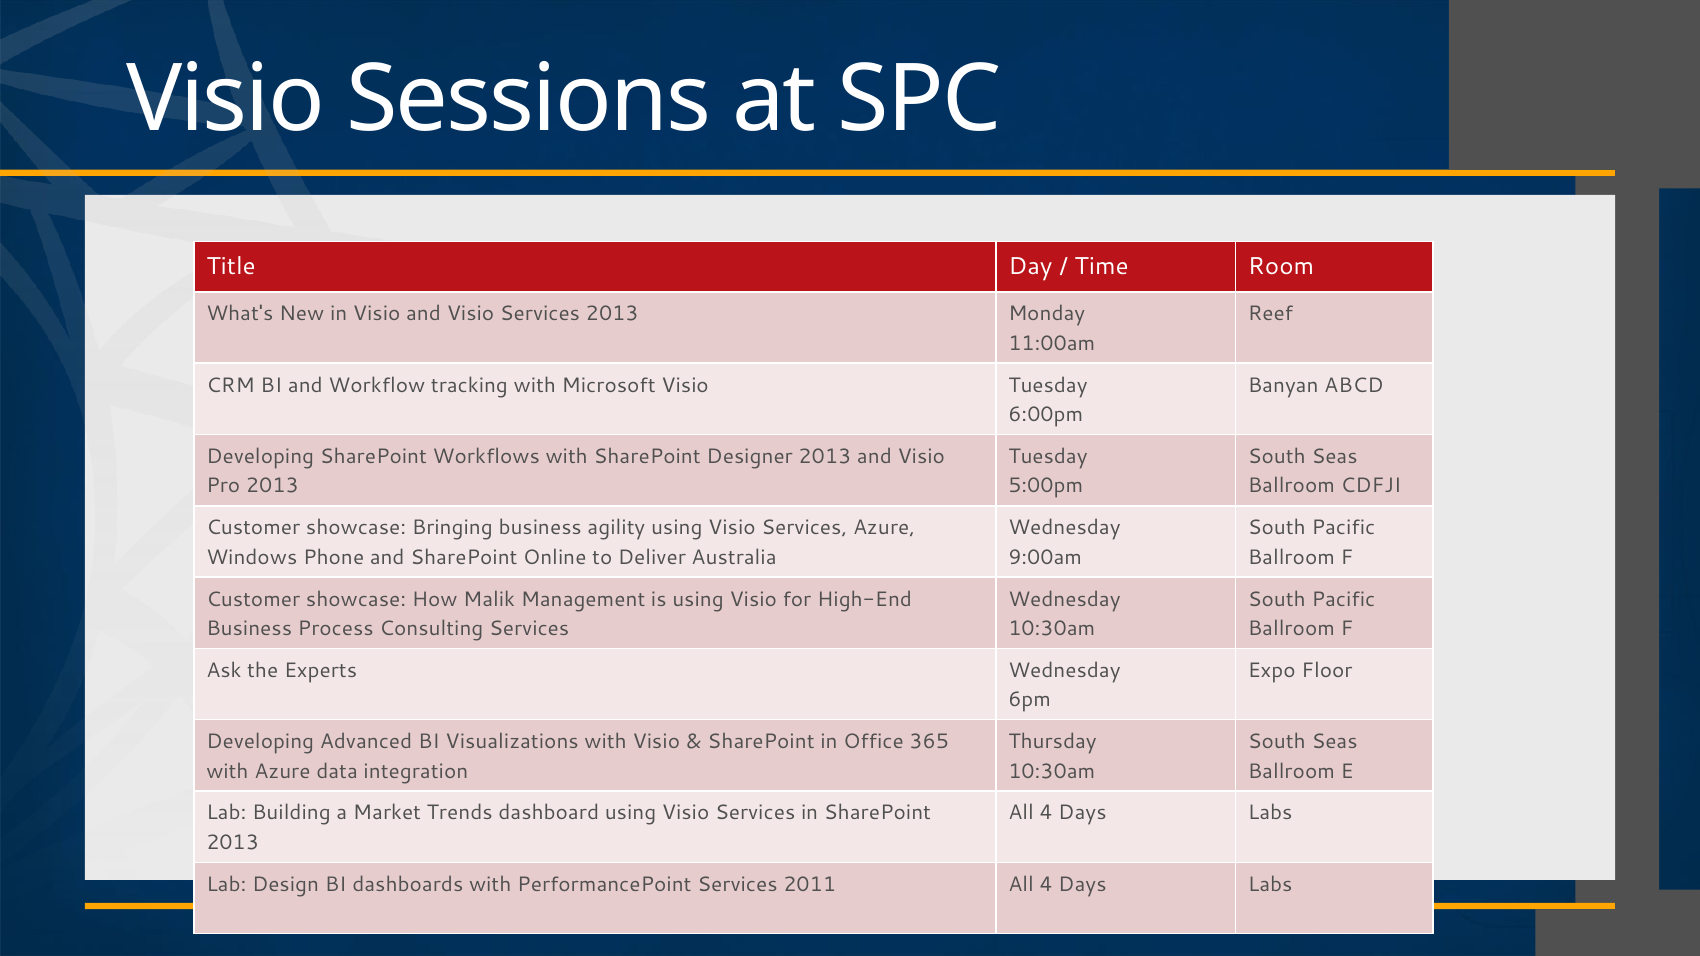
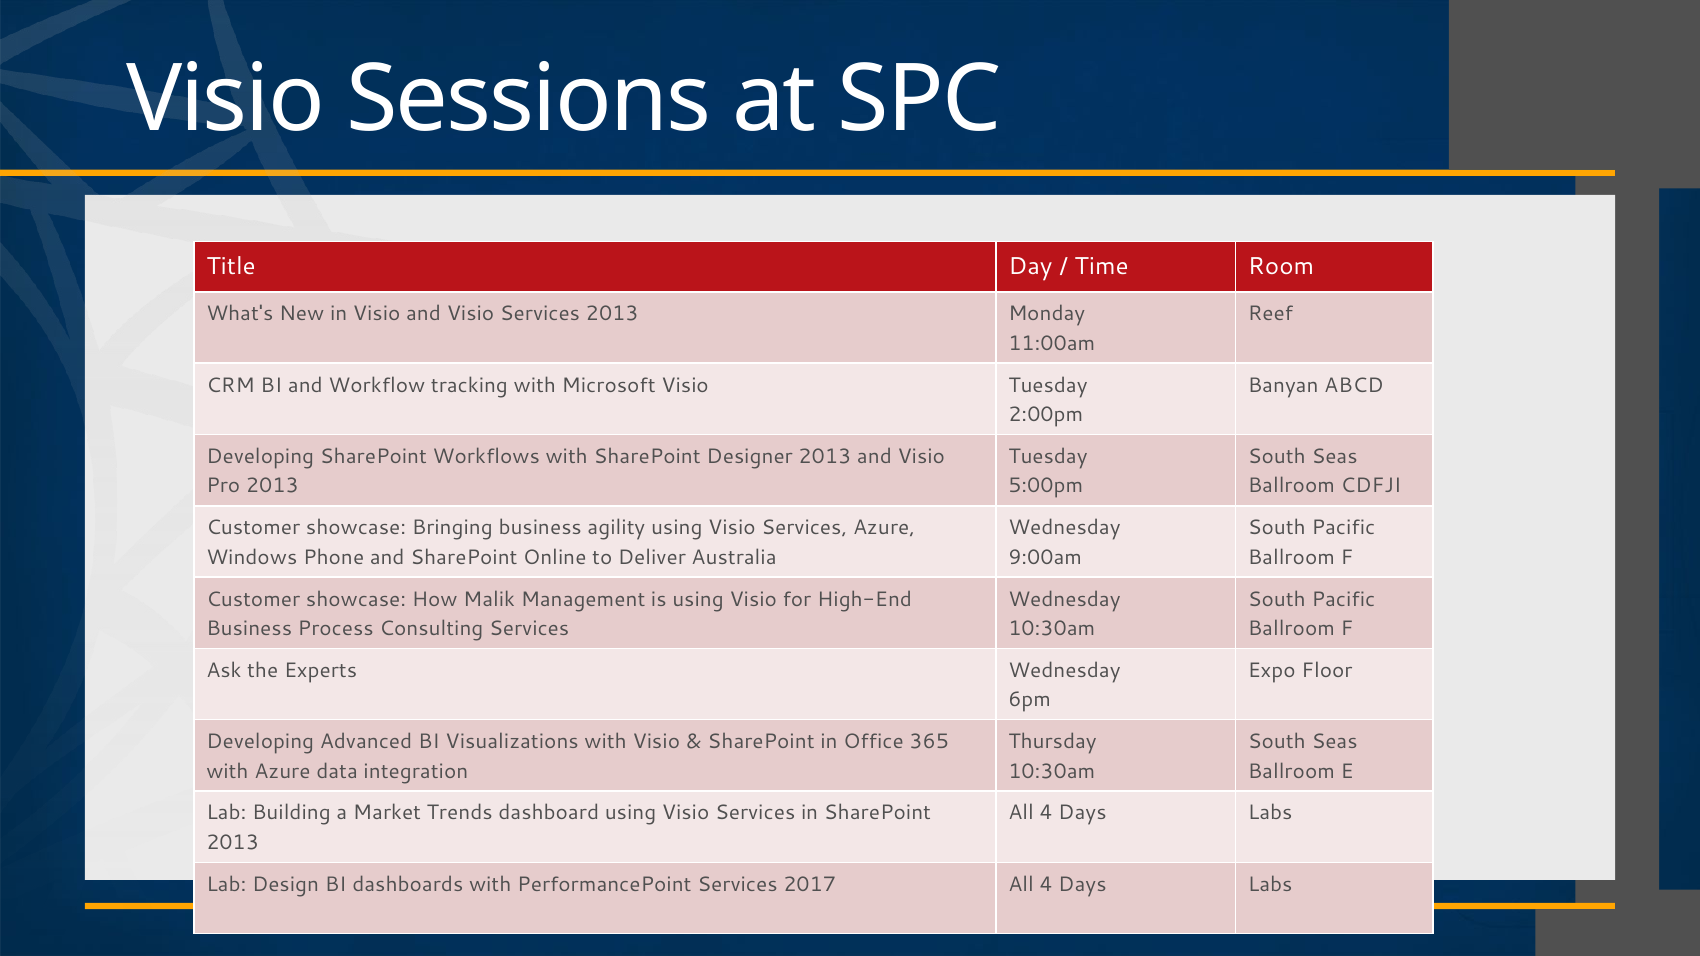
6:00pm: 6:00pm -> 2:00pm
2011: 2011 -> 2017
